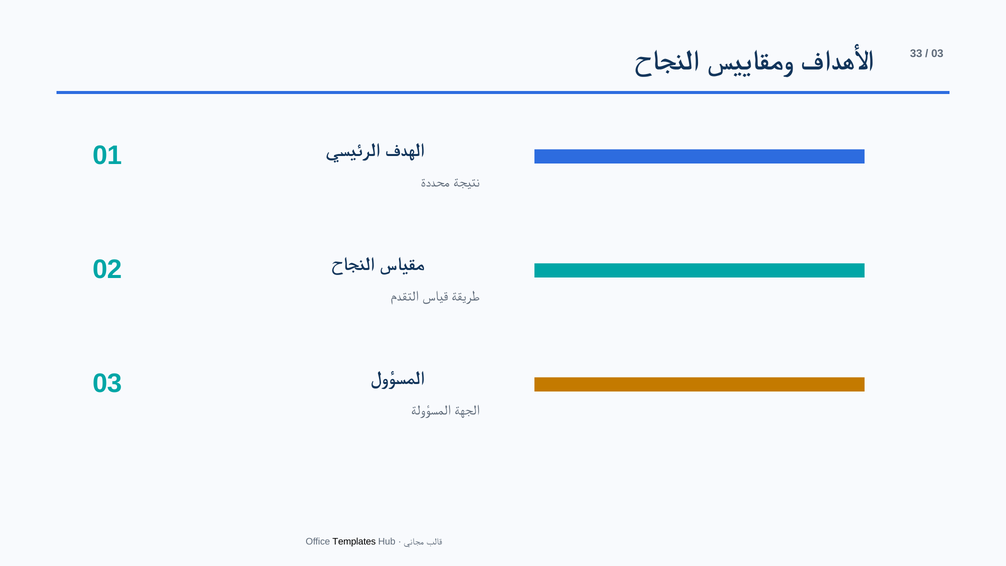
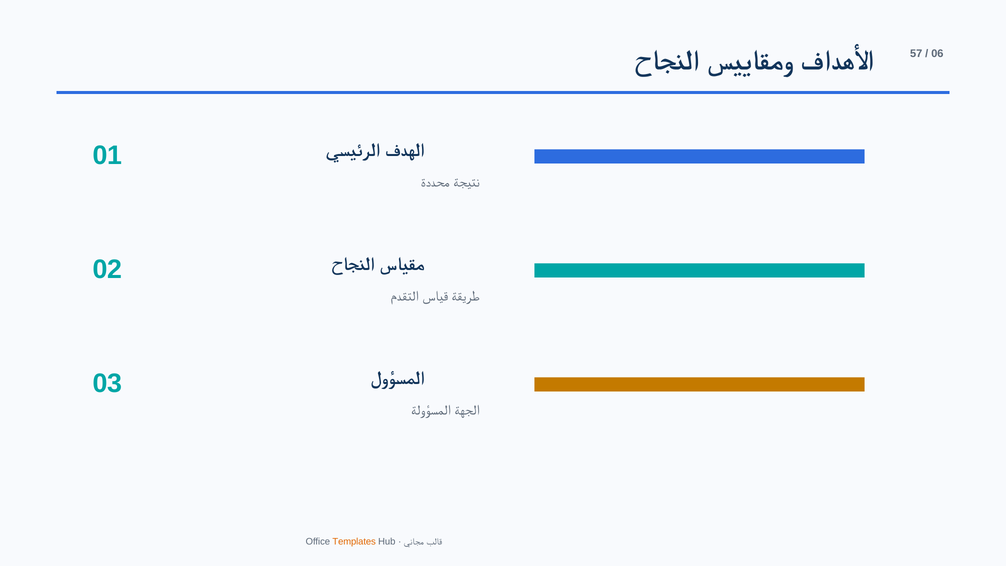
33: 33 -> 57
03 at (937, 54): 03 -> 06
Templates colour: black -> orange
